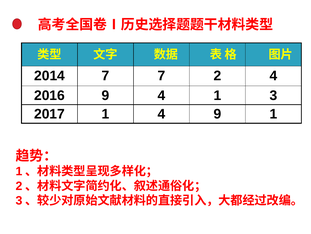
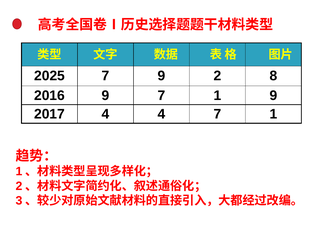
2014: 2014 -> 2025
7 7: 7 -> 9
2 4: 4 -> 8
9 4: 4 -> 7
1 3: 3 -> 9
2017 1: 1 -> 4
4 9: 9 -> 7
